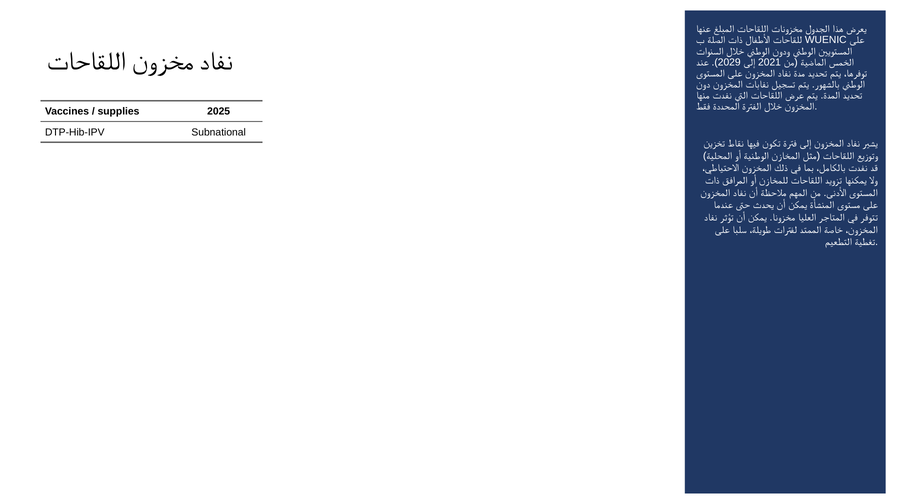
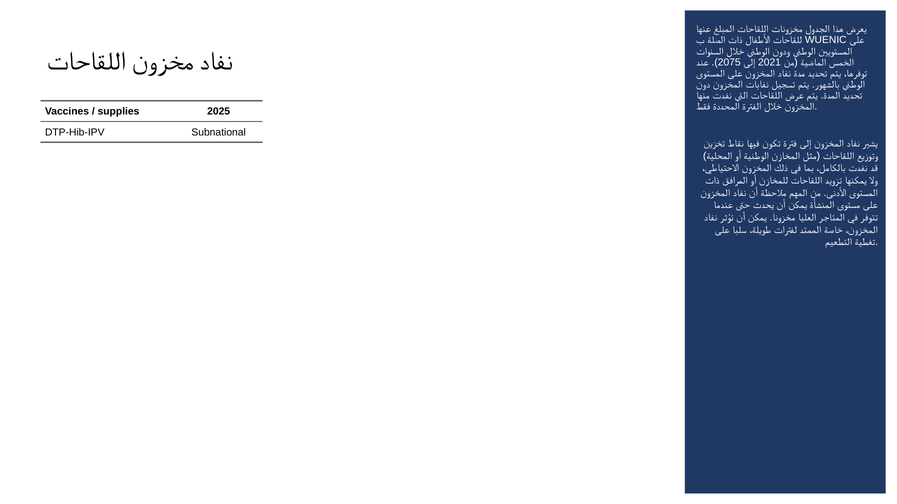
2029: 2029 -> 2075
